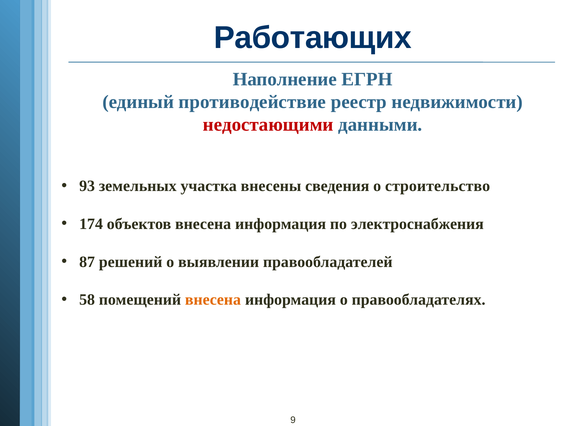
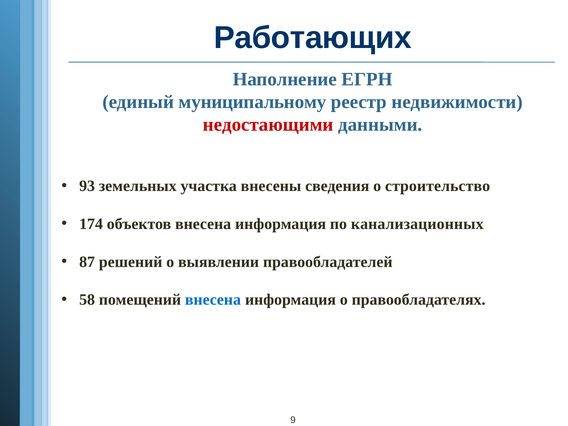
противодействие: противодействие -> муниципальному
электроснабжения: электроснабжения -> канализационных
внесена at (213, 300) colour: orange -> blue
